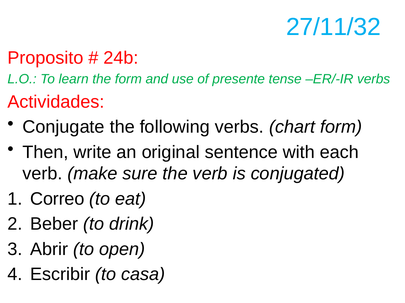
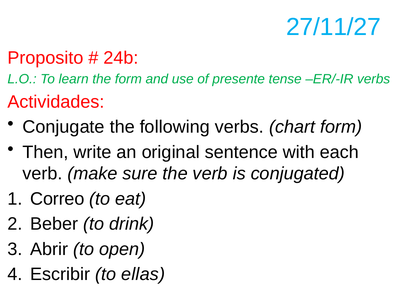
27/11/32: 27/11/32 -> 27/11/27
casa: casa -> ellas
